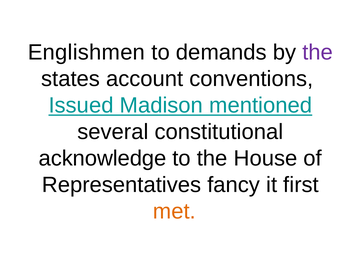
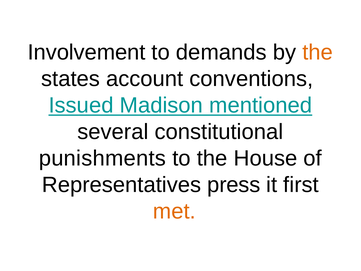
Englishmen: Englishmen -> Involvement
the at (318, 52) colour: purple -> orange
acknowledge: acknowledge -> punishments
fancy: fancy -> press
